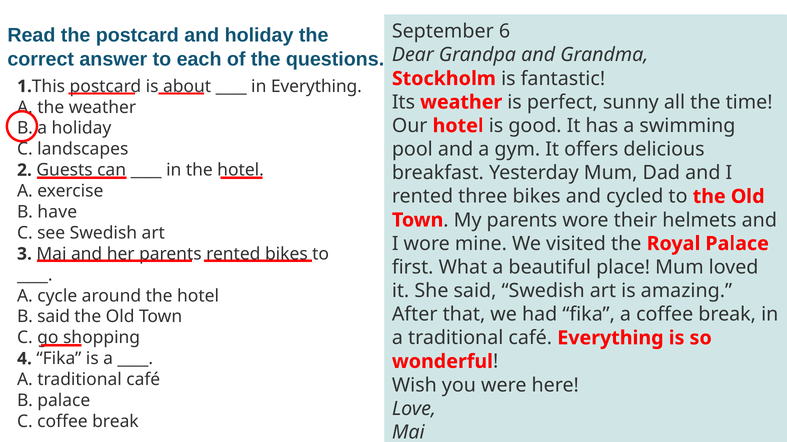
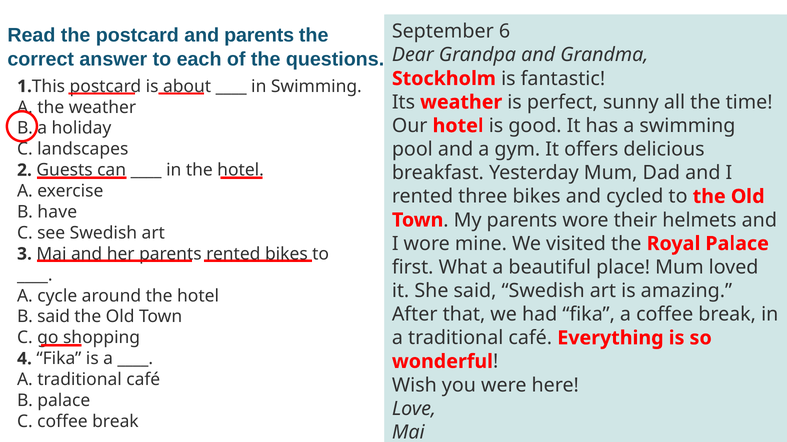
and holiday: holiday -> parents
in Everything: Everything -> Swimming
